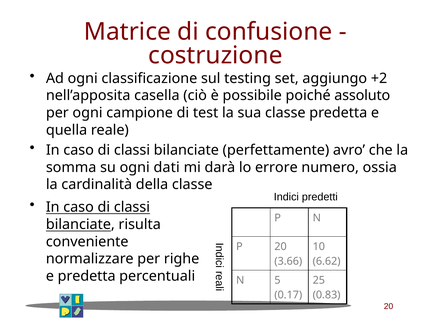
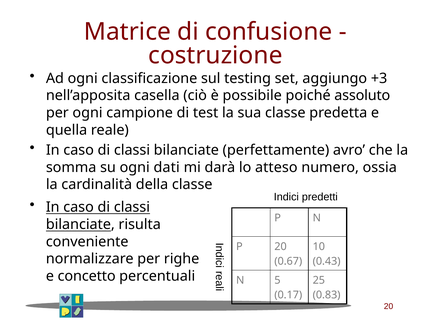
+2: +2 -> +3
errore: errore -> atteso
3.66: 3.66 -> 0.67
6.62: 6.62 -> 0.43
e predetta: predetta -> concetto
